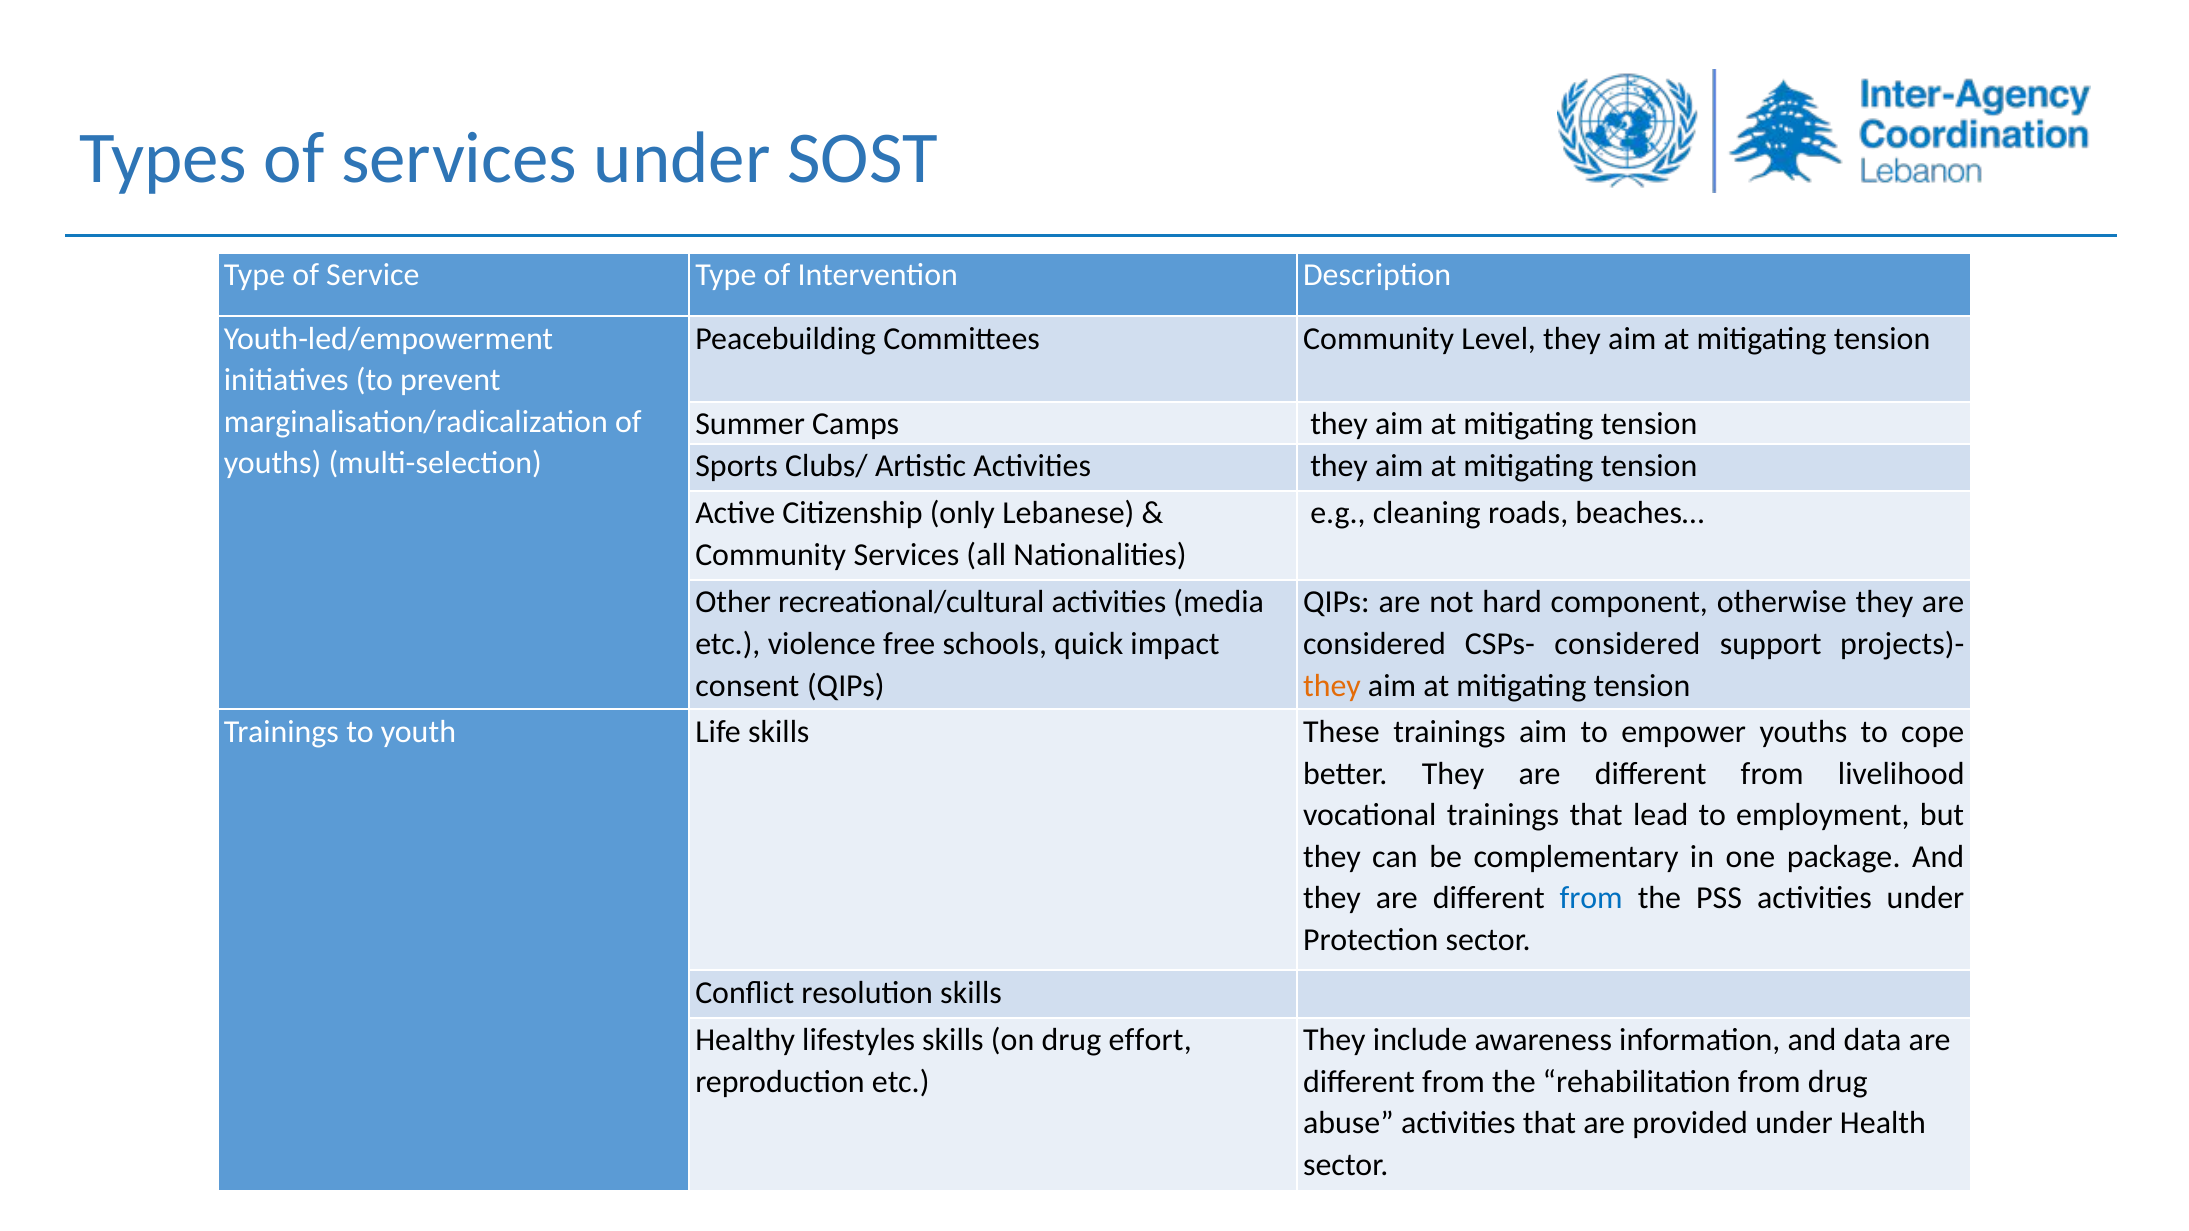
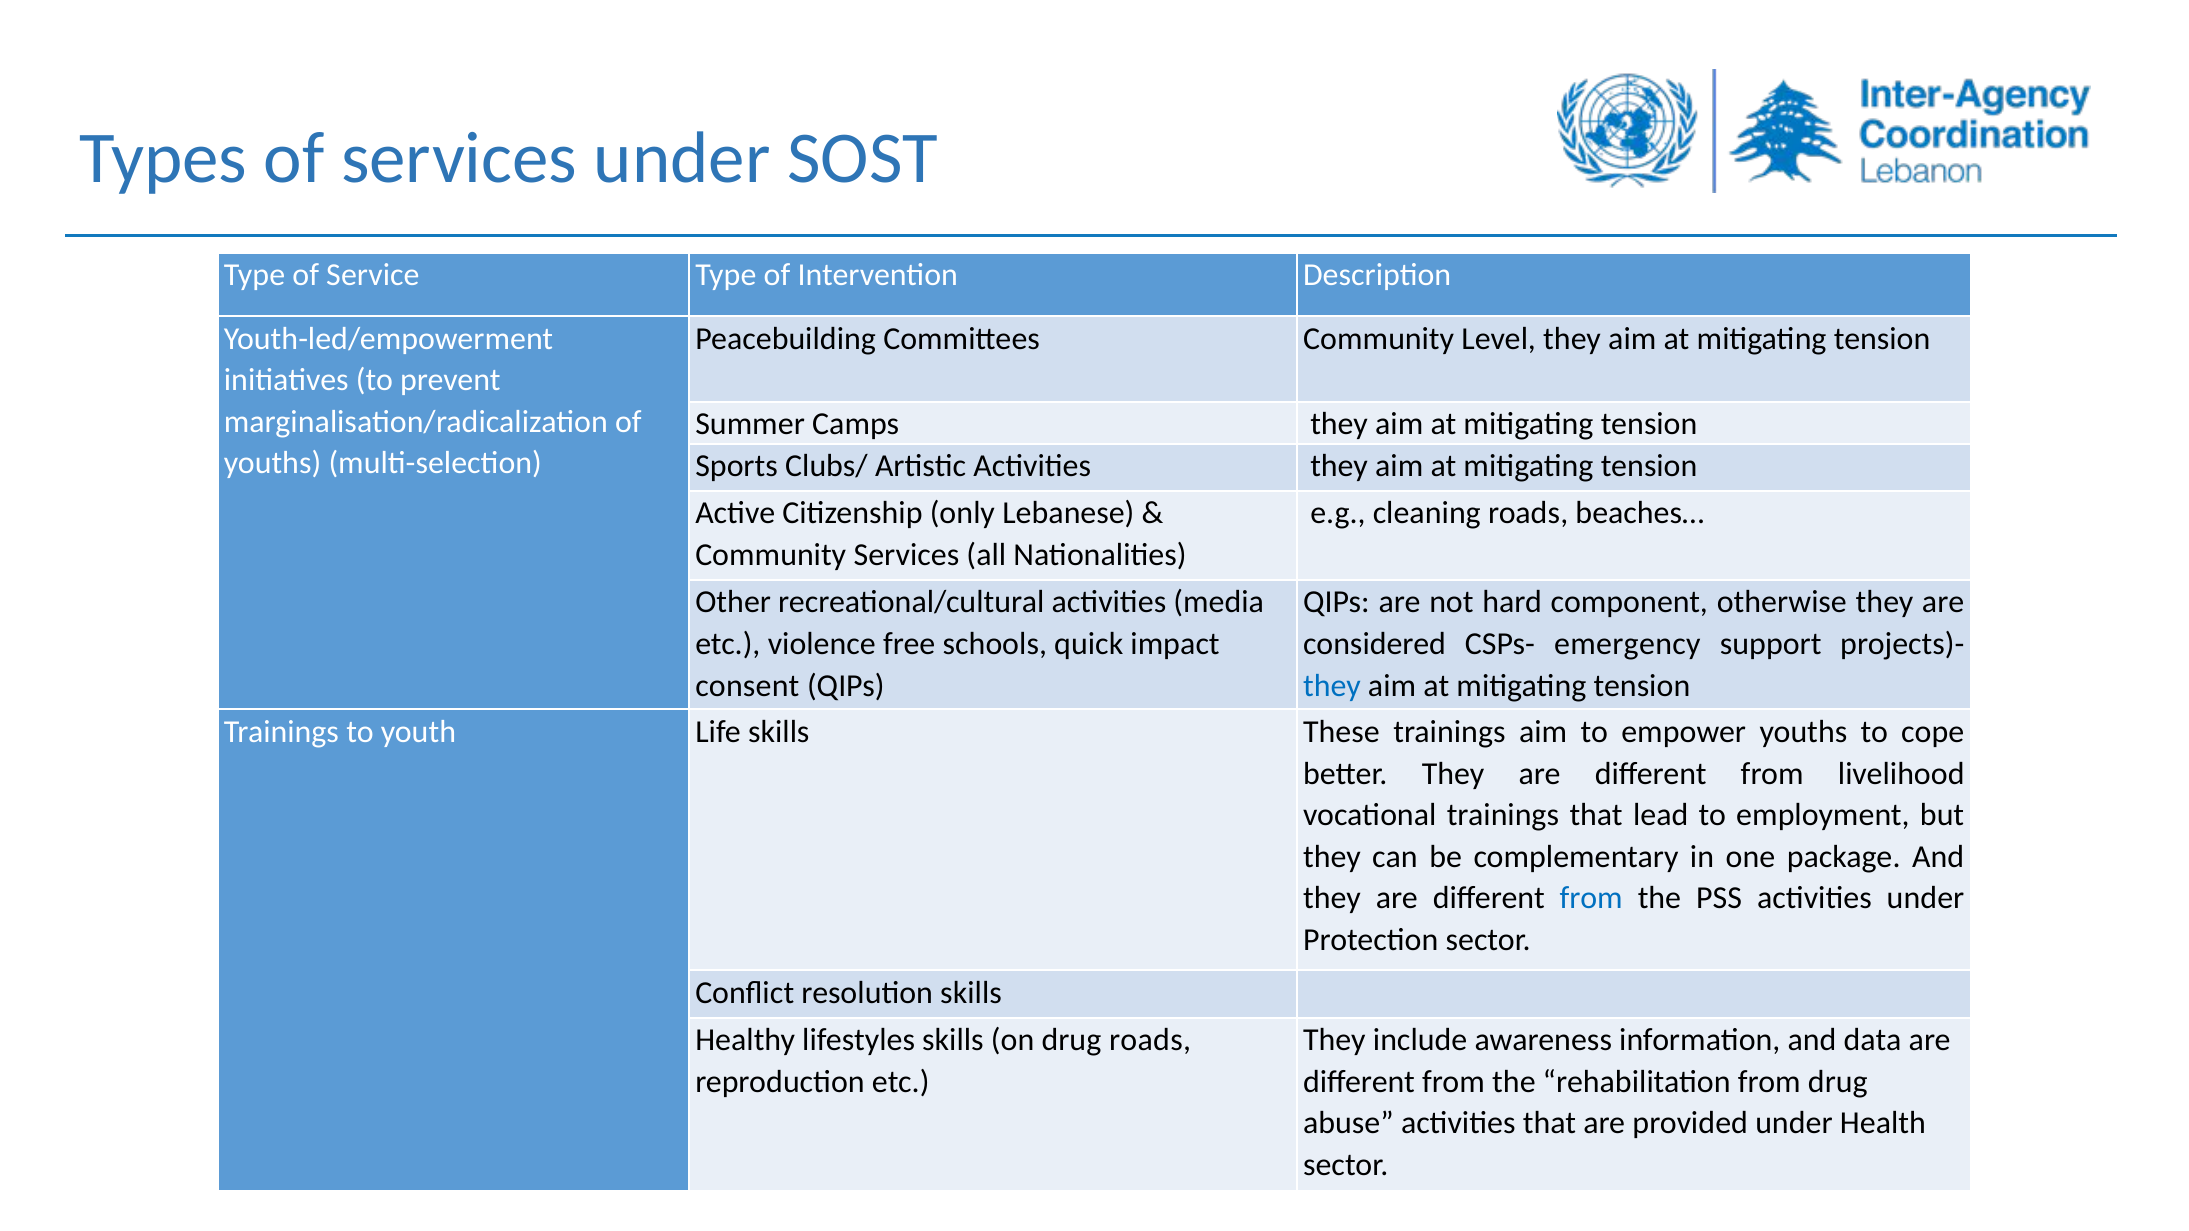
CSPs- considered: considered -> emergency
they at (1332, 686) colour: orange -> blue
drug effort: effort -> roads
